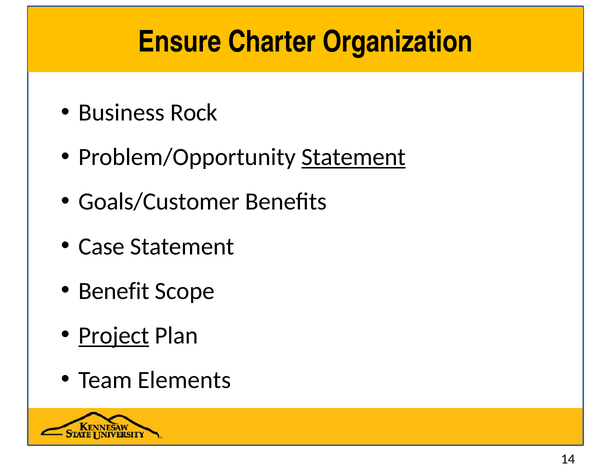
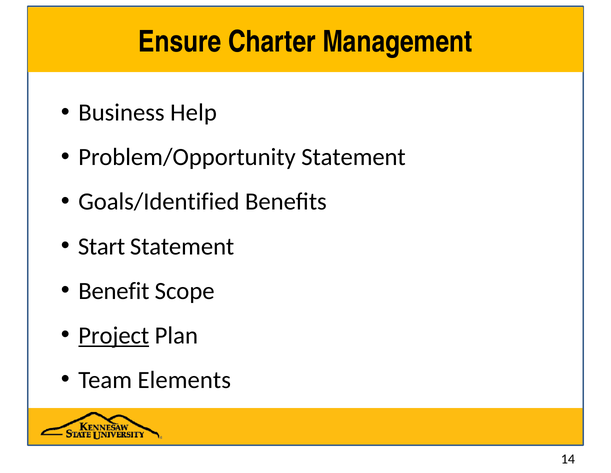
Organization: Organization -> Management
Rock: Rock -> Help
Statement at (354, 157) underline: present -> none
Goals/Customer: Goals/Customer -> Goals/Identified
Case: Case -> Start
